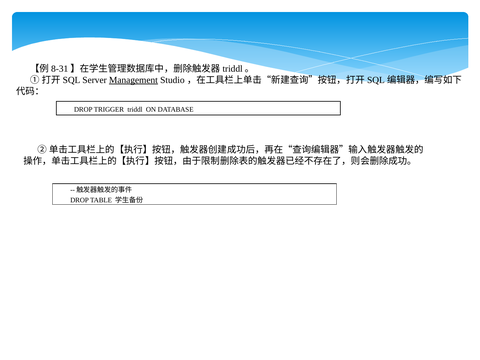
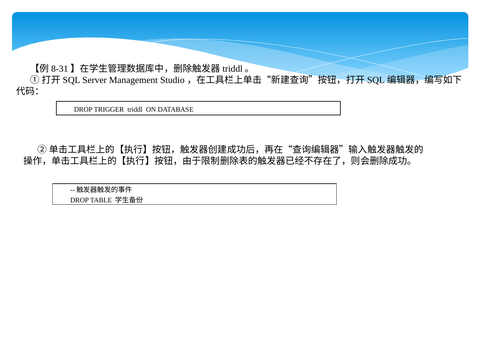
Management underline: present -> none
